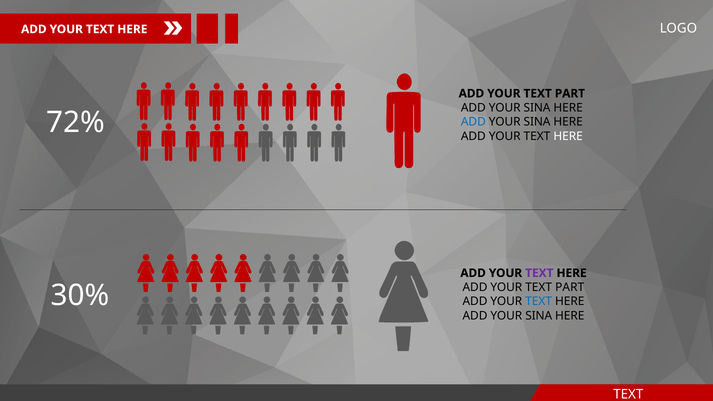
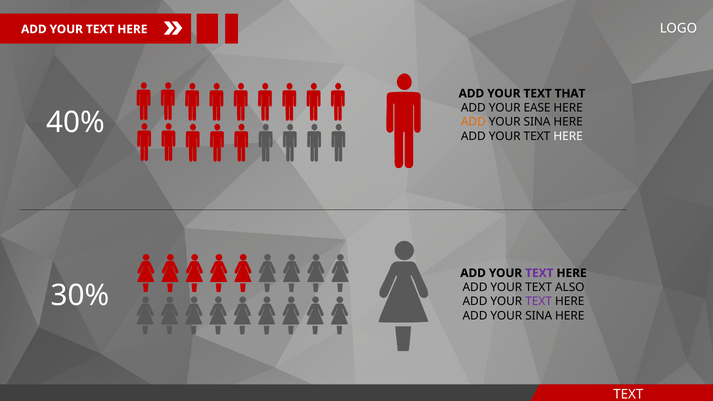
PART at (570, 93): PART -> THAT
SINA at (537, 108): SINA -> EASE
72%: 72% -> 40%
ADD at (473, 122) colour: blue -> orange
PART at (570, 287): PART -> ALSO
TEXT at (539, 302) colour: blue -> purple
